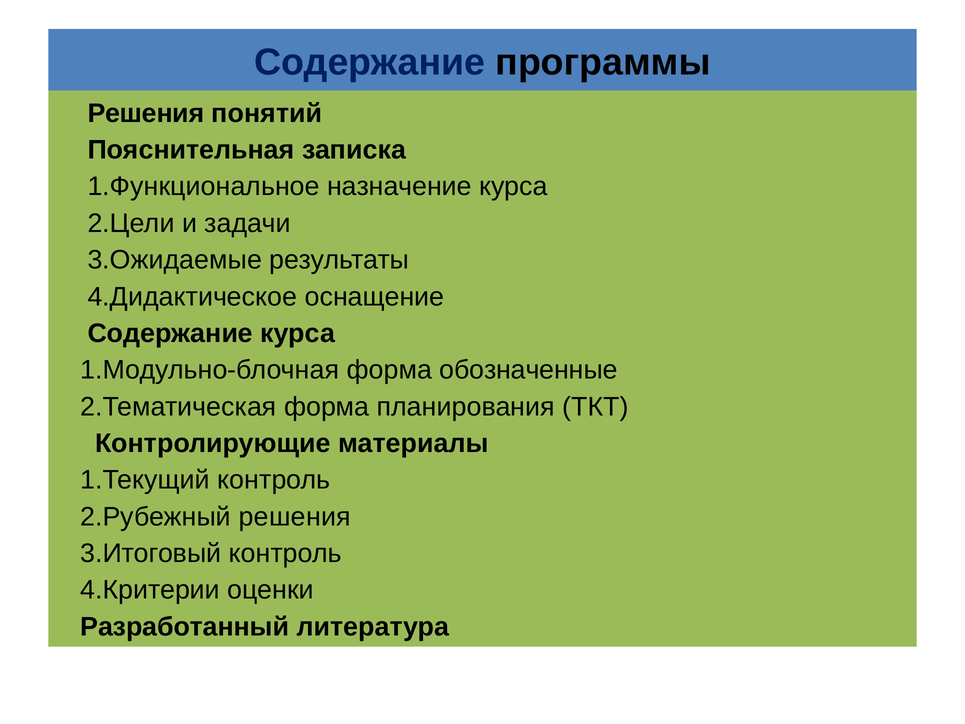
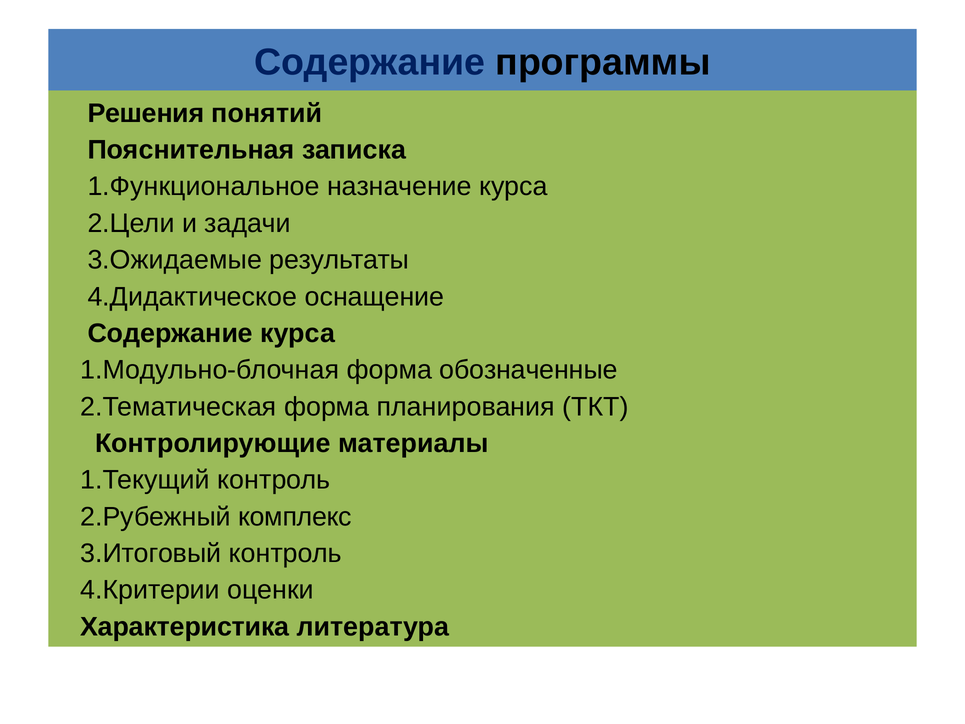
2.Рубежный решения: решения -> комплекс
Разработанный: Разработанный -> Характеристика
